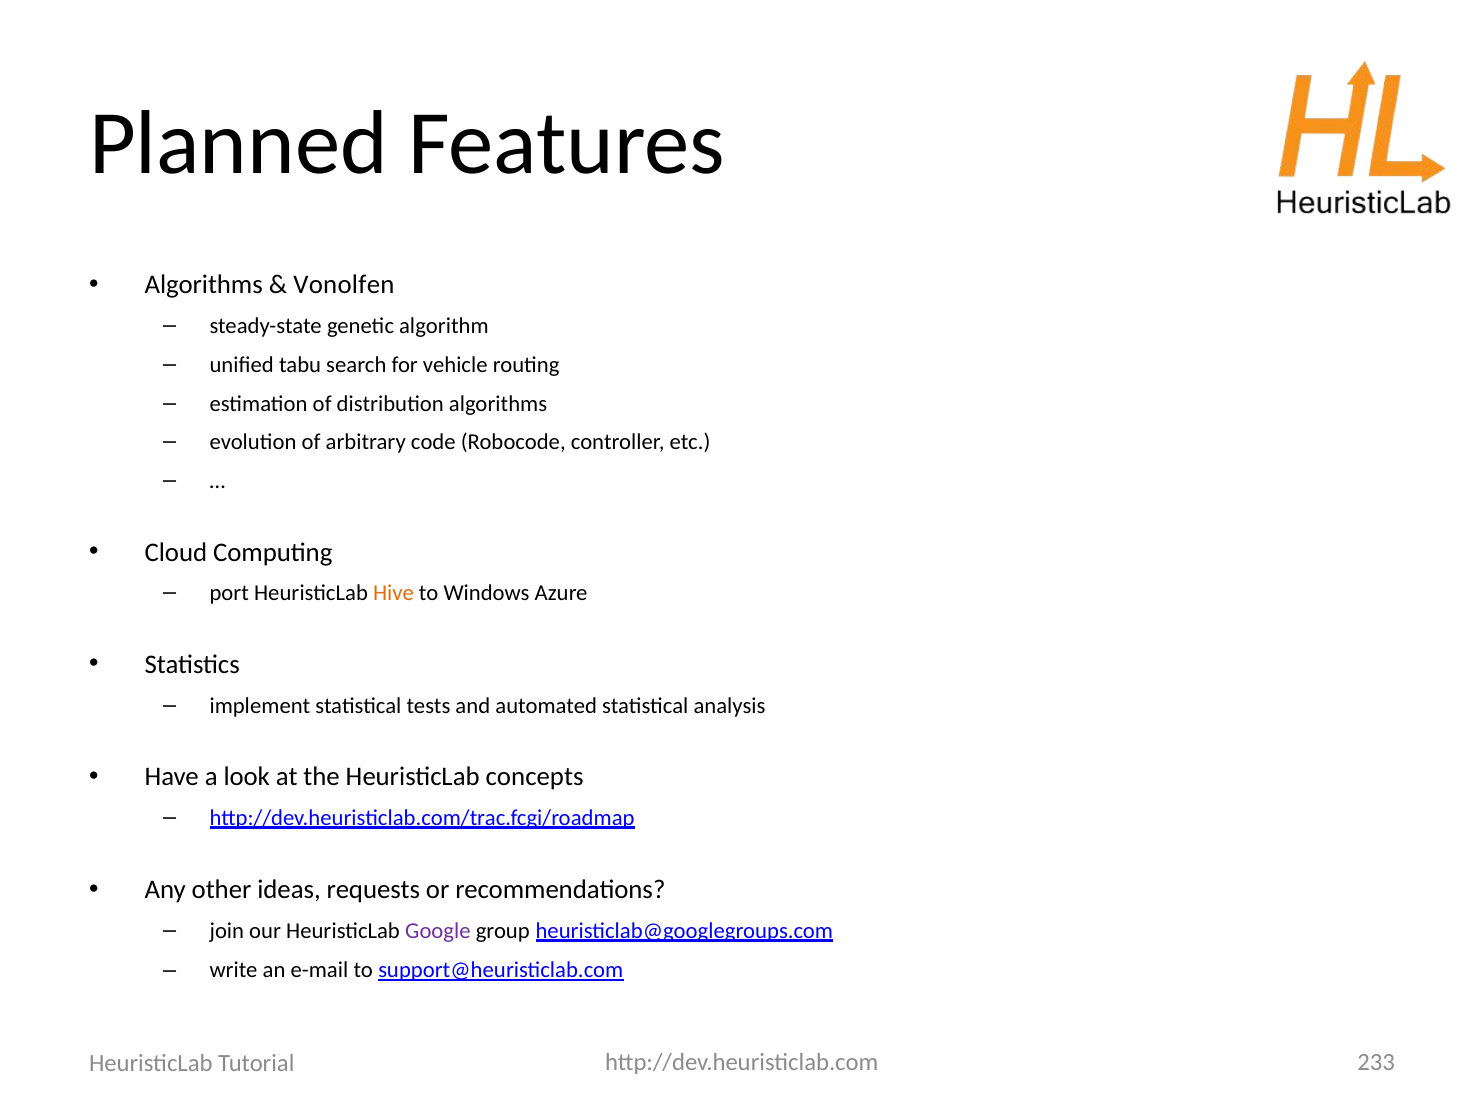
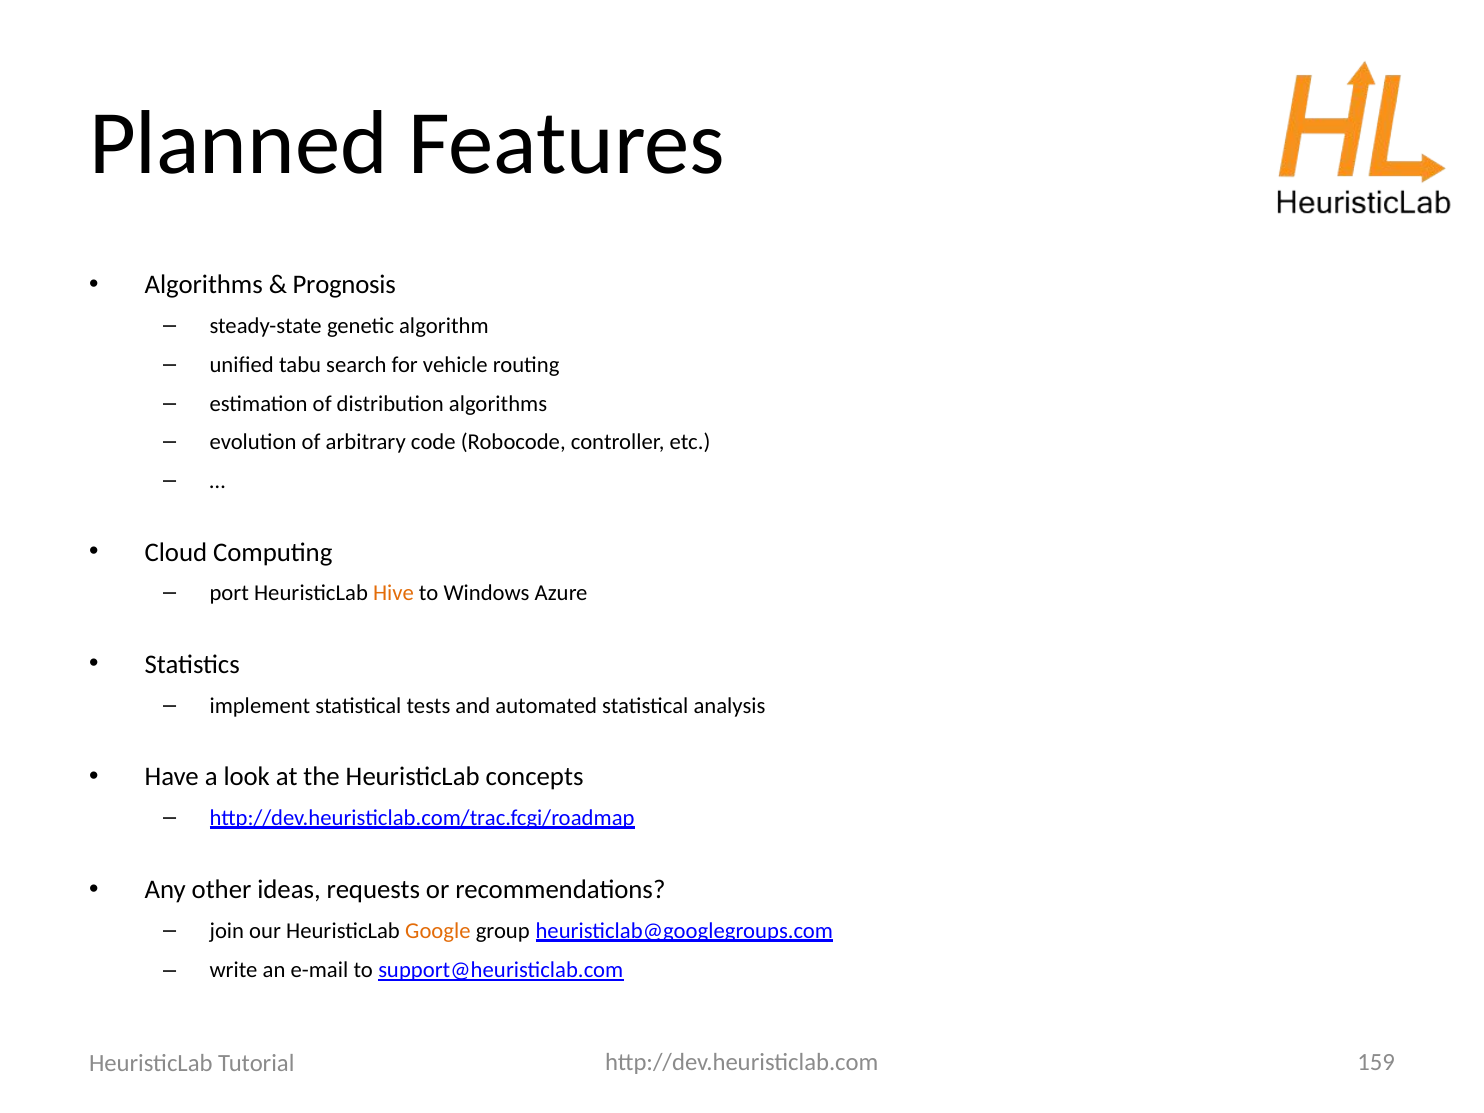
Vonolfen: Vonolfen -> Prognosis
Google colour: purple -> orange
233: 233 -> 159
